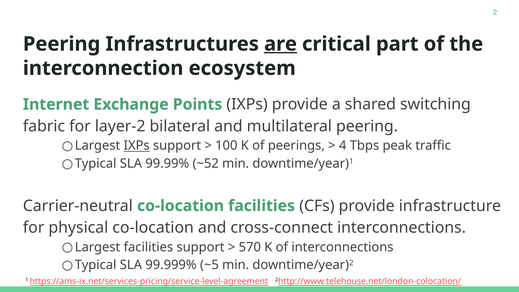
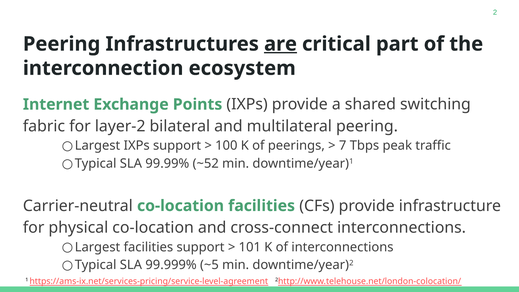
IXPs at (137, 146) underline: present -> none
4: 4 -> 7
570: 570 -> 101
